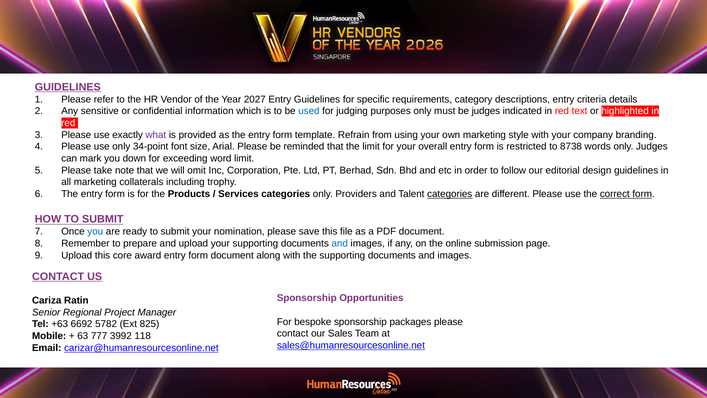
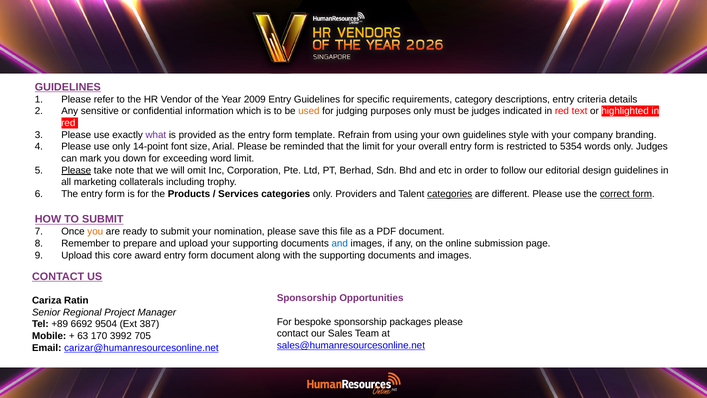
2027: 2027 -> 2009
used colour: blue -> orange
own marketing: marketing -> guidelines
34-point: 34-point -> 14-point
8738: 8738 -> 5354
Please at (76, 170) underline: none -> present
you at (95, 232) colour: blue -> orange
+63: +63 -> +89
5782: 5782 -> 9504
825: 825 -> 387
777: 777 -> 170
118: 118 -> 705
